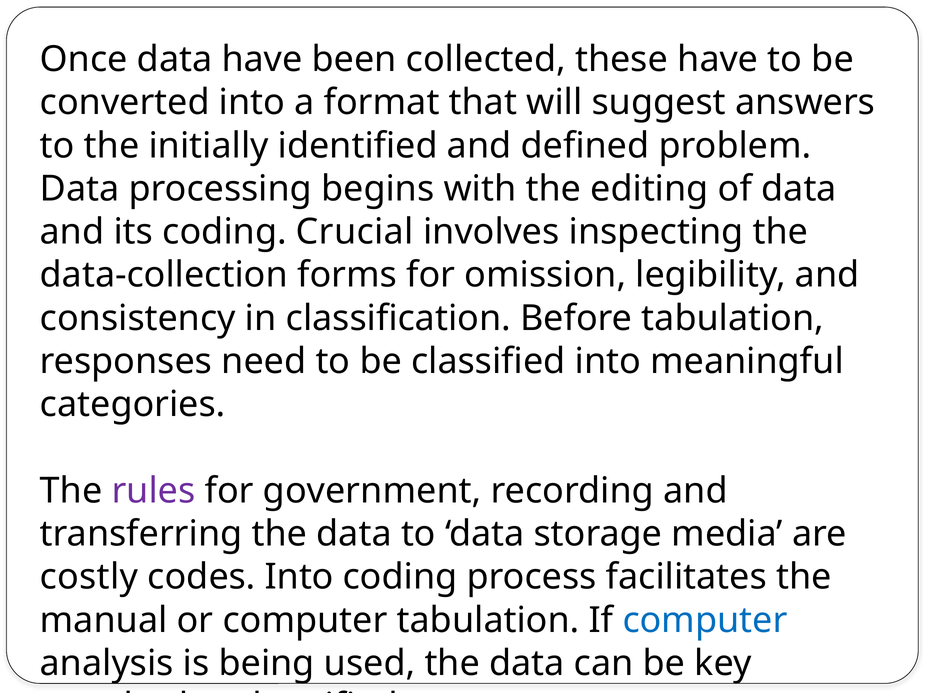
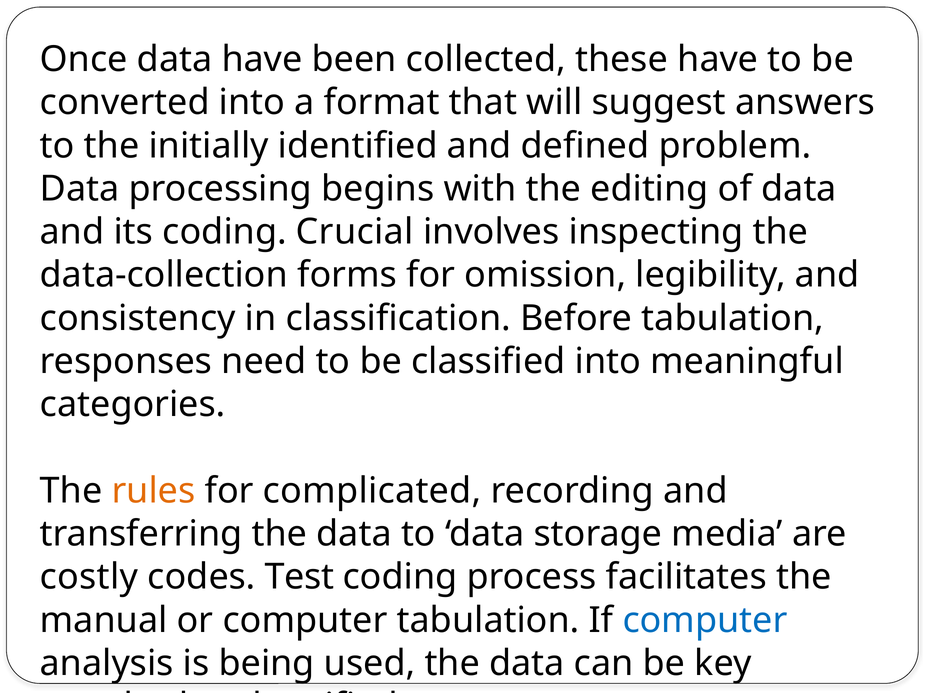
rules colour: purple -> orange
government: government -> complicated
codes Into: Into -> Test
